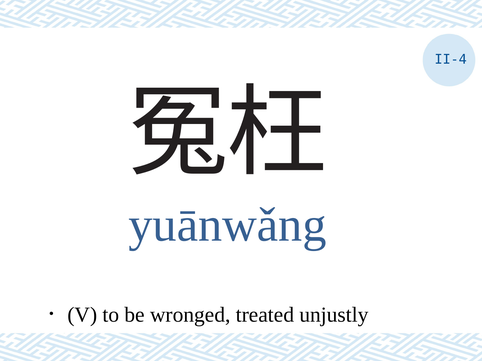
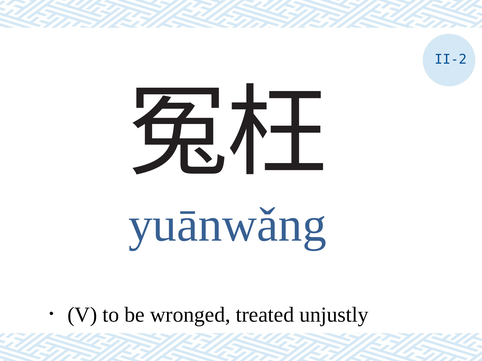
II-4: II-4 -> II-2
